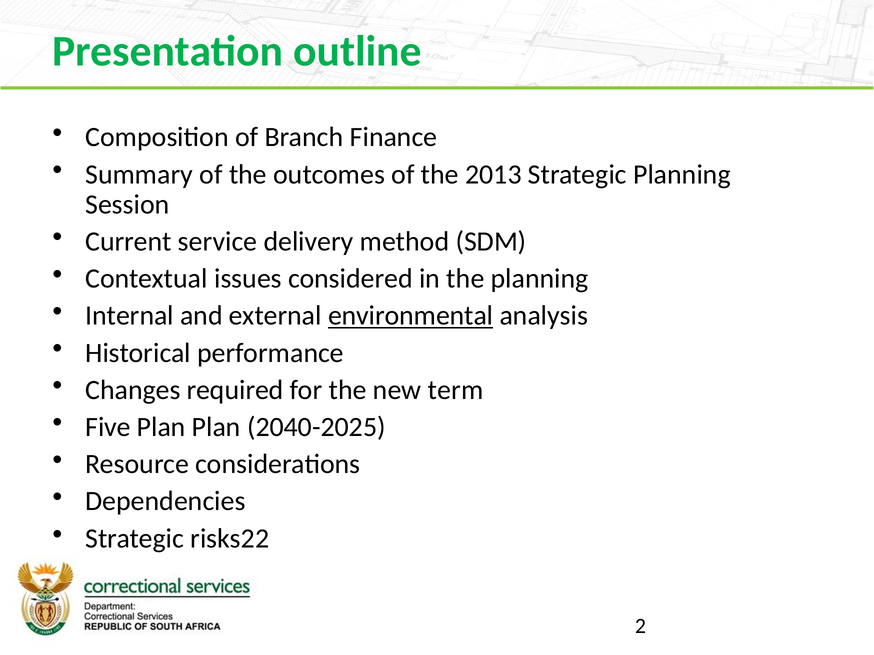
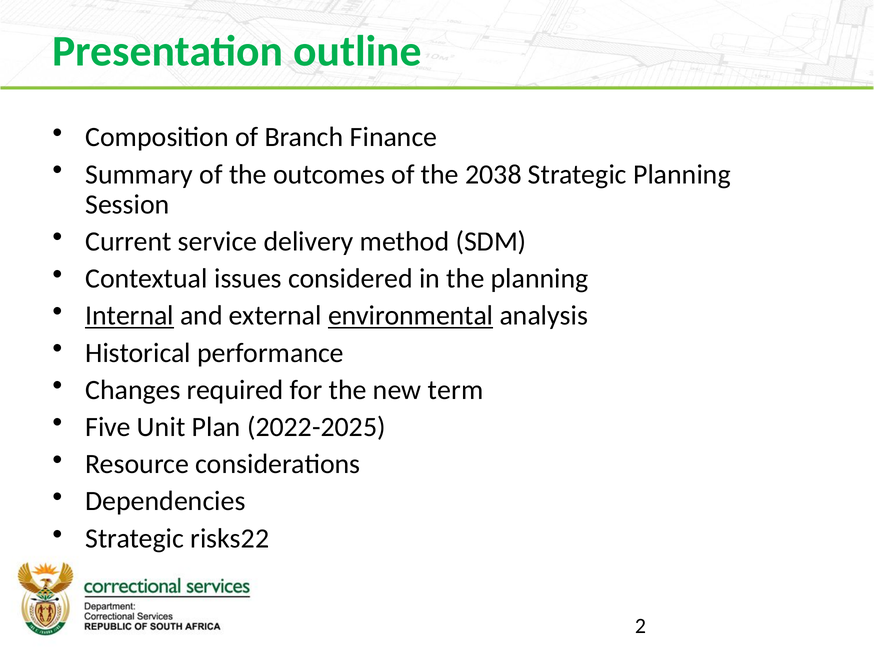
2013: 2013 -> 2038
Internal underline: none -> present
Five Plan: Plan -> Unit
2040-2025: 2040-2025 -> 2022-2025
